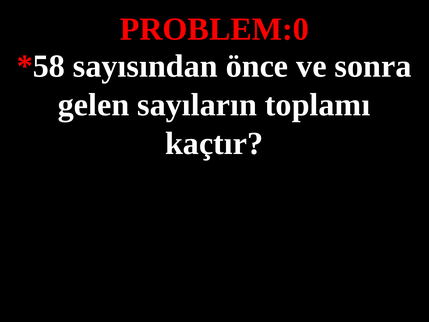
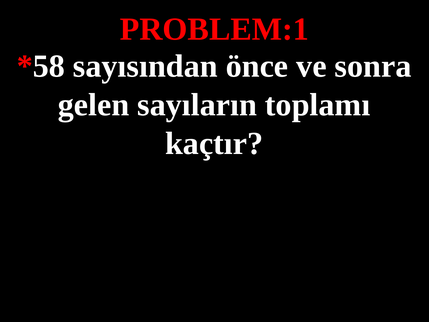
PROBLEM:0: PROBLEM:0 -> PROBLEM:1
